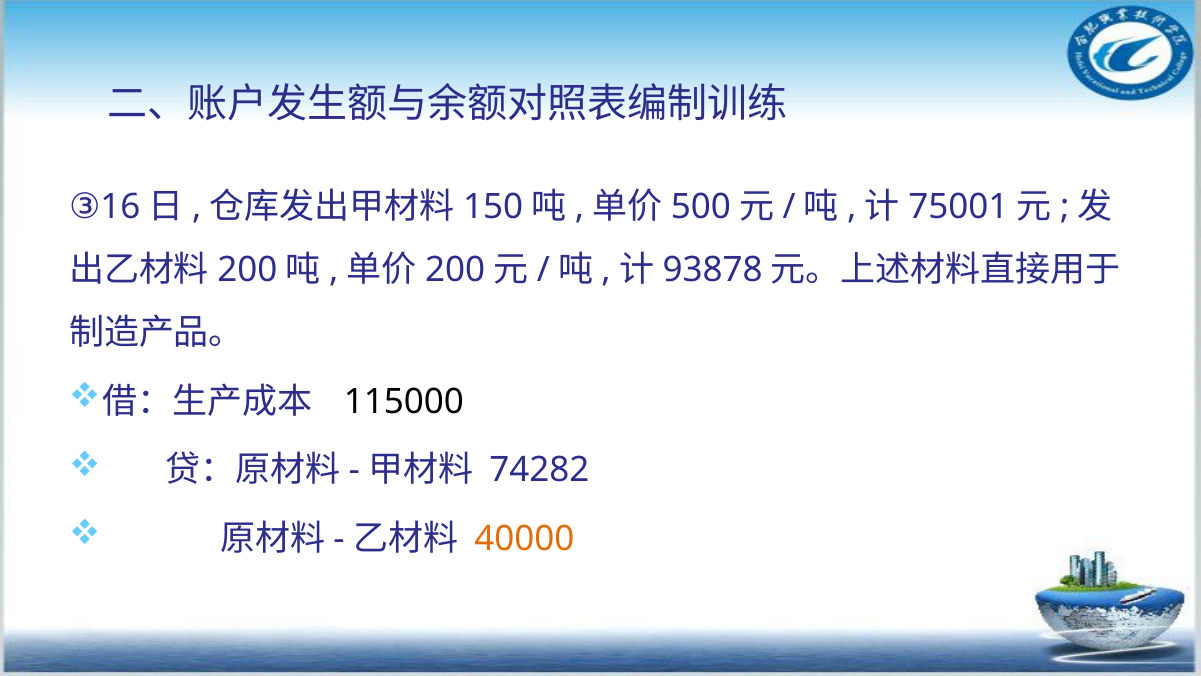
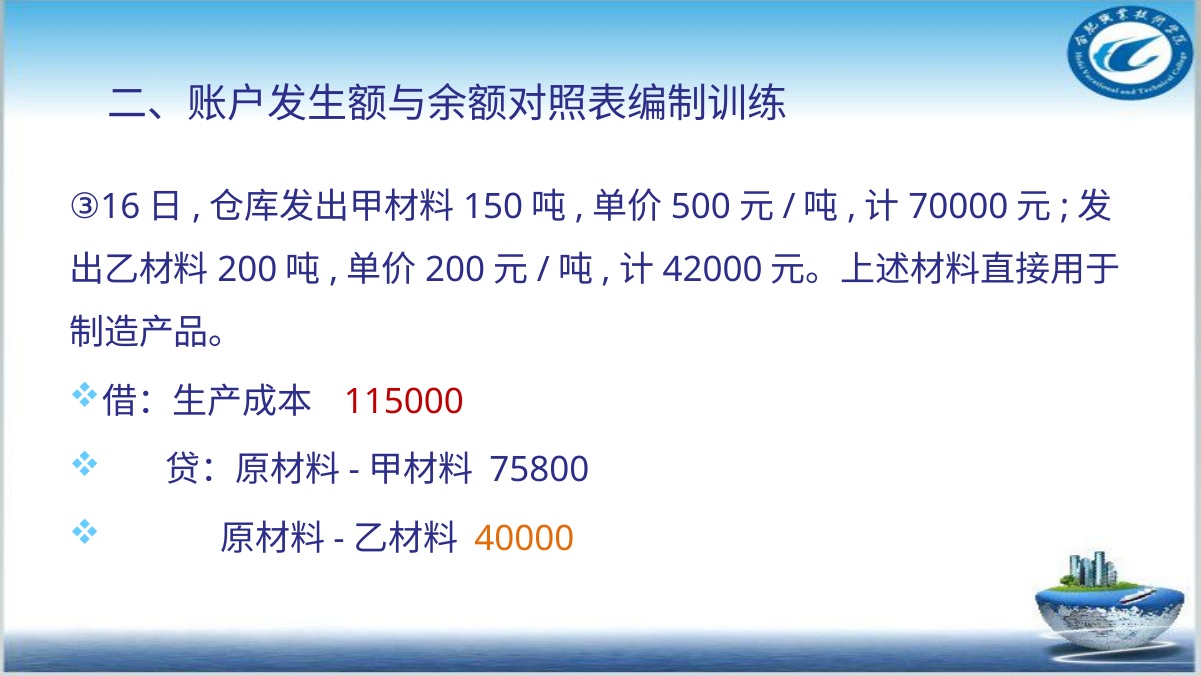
75001: 75001 -> 70000
93878: 93878 -> 42000
115000 colour: black -> red
74282: 74282 -> 75800
